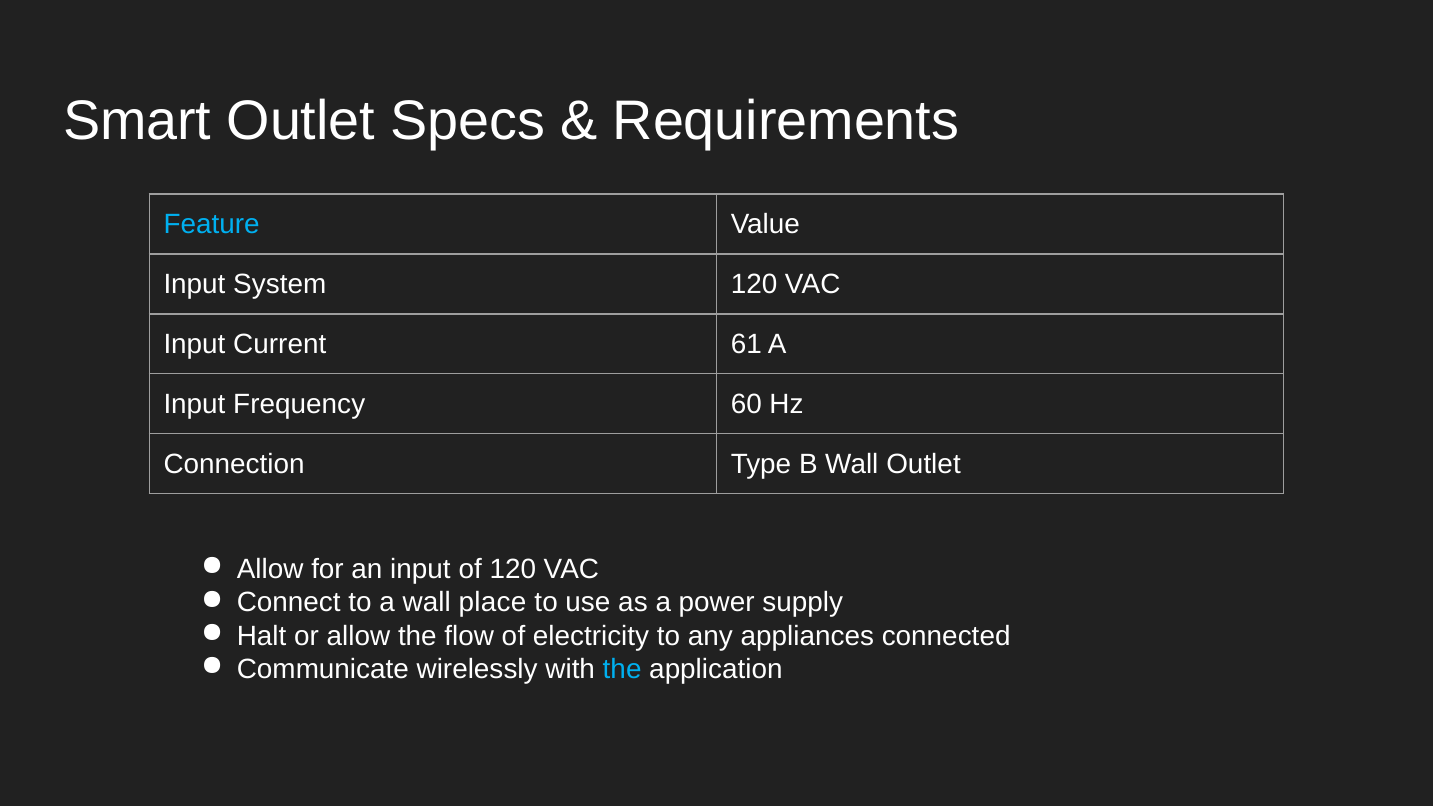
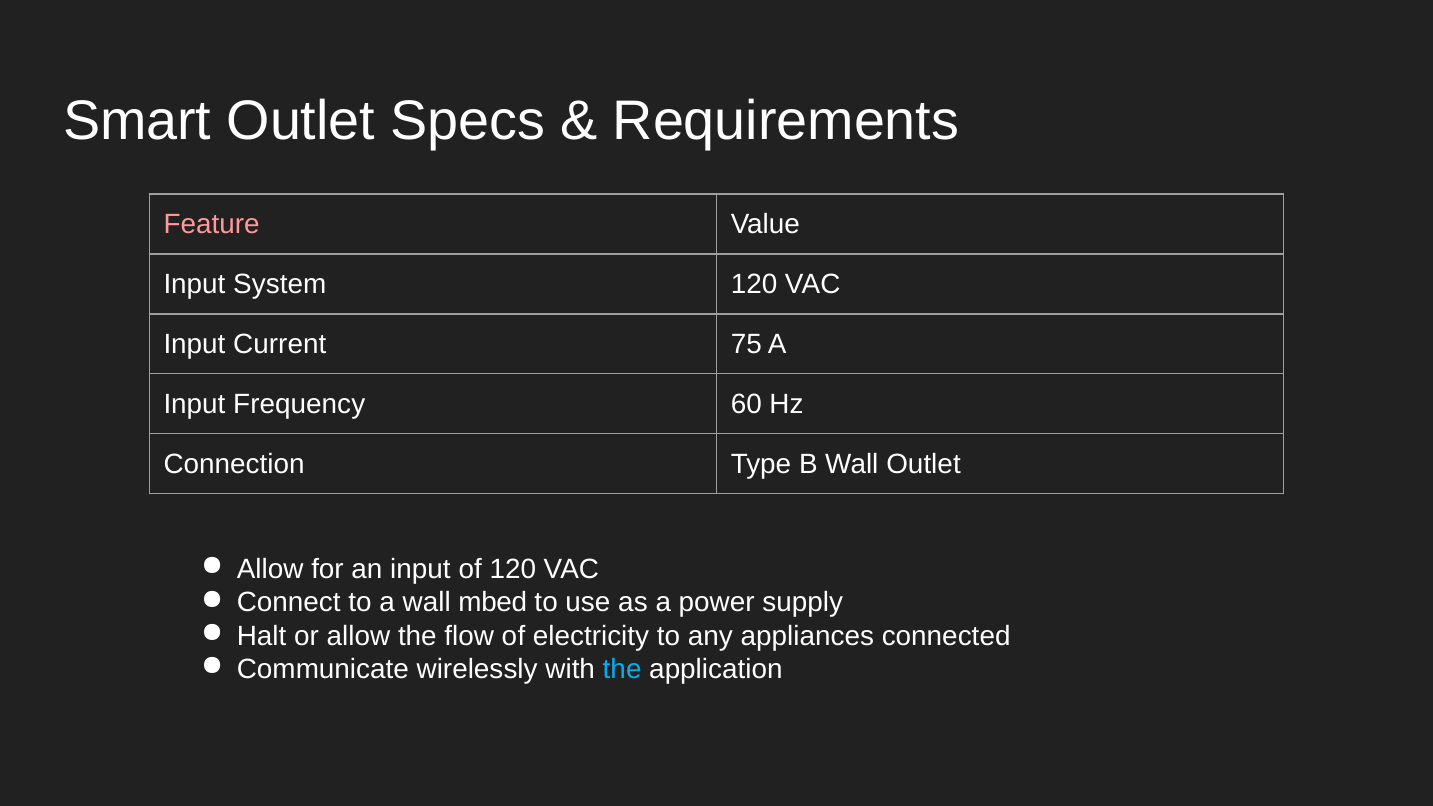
Feature colour: light blue -> pink
61: 61 -> 75
place: place -> mbed
